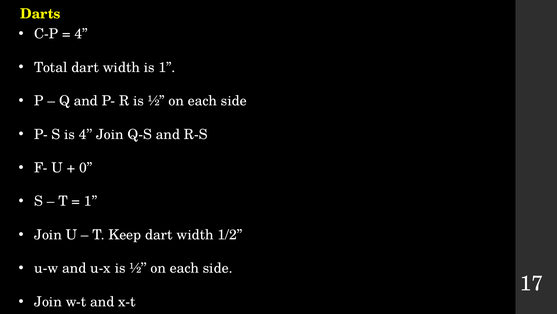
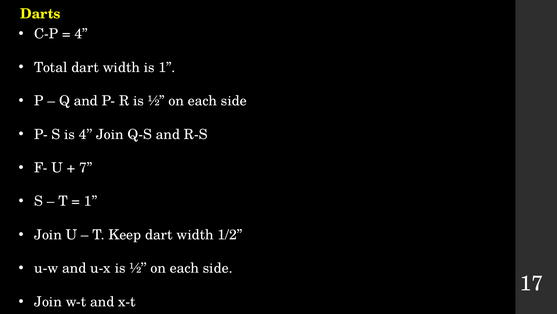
0: 0 -> 7
